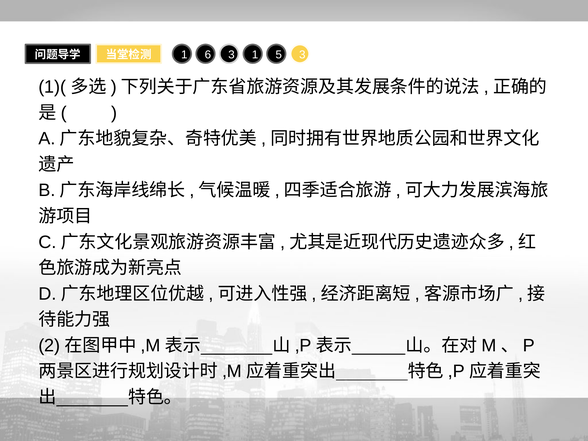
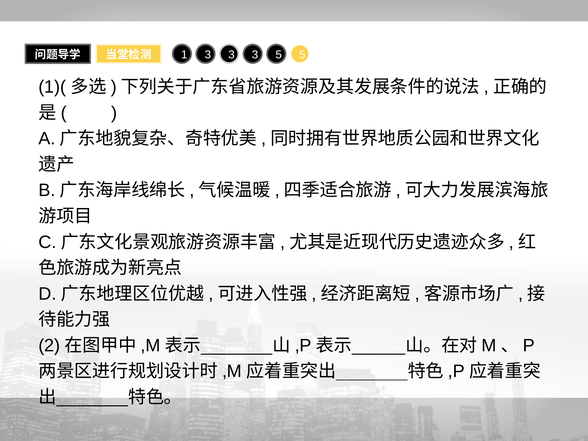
1 6: 6 -> 3
1 at (255, 55): 1 -> 3
5 3: 3 -> 5
